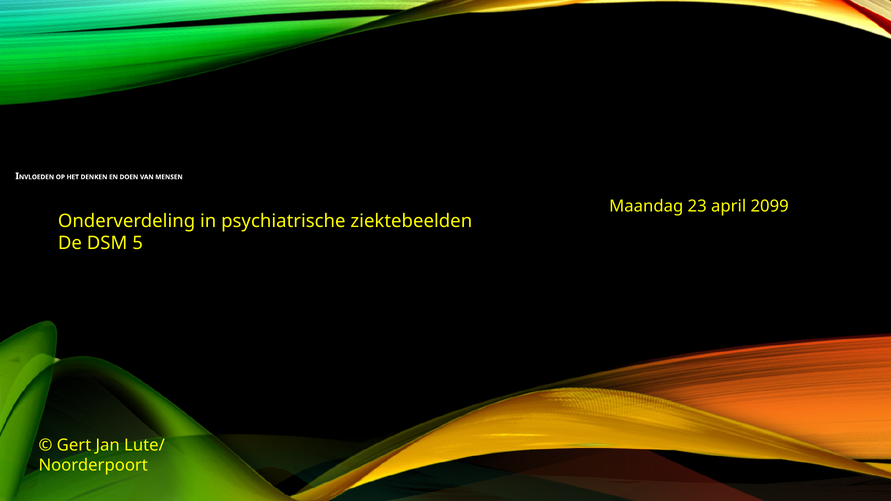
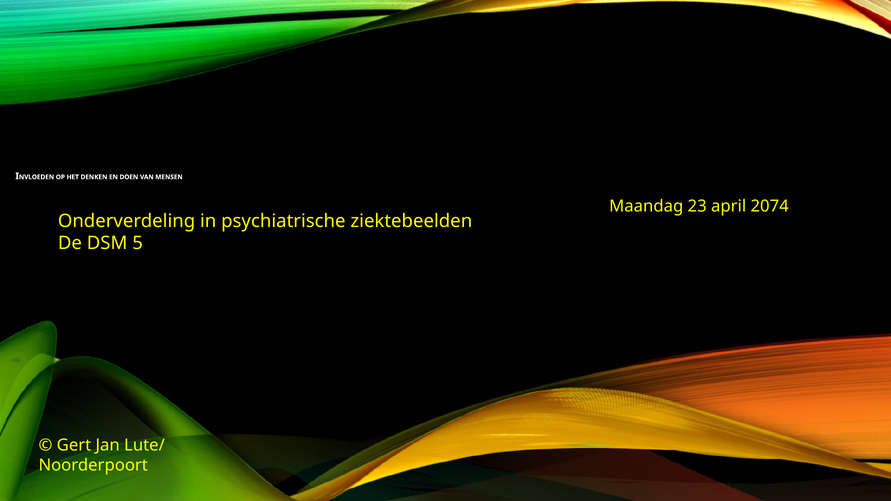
2099: 2099 -> 2074
